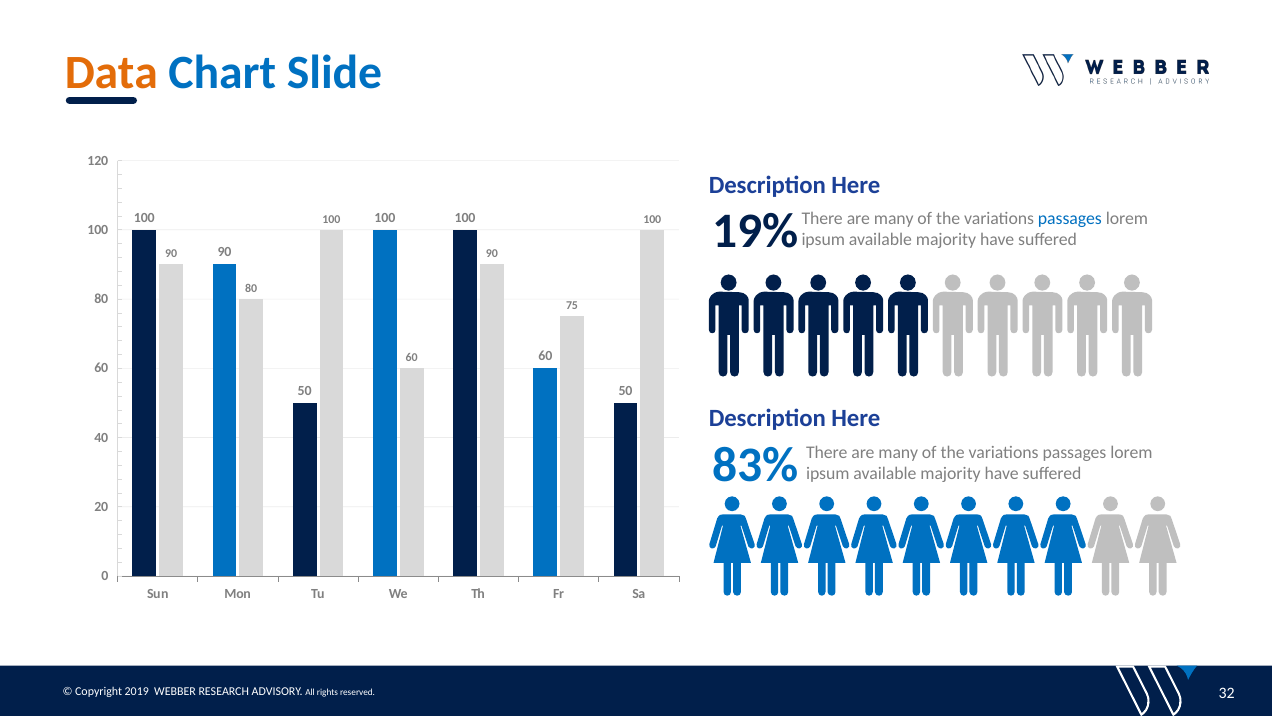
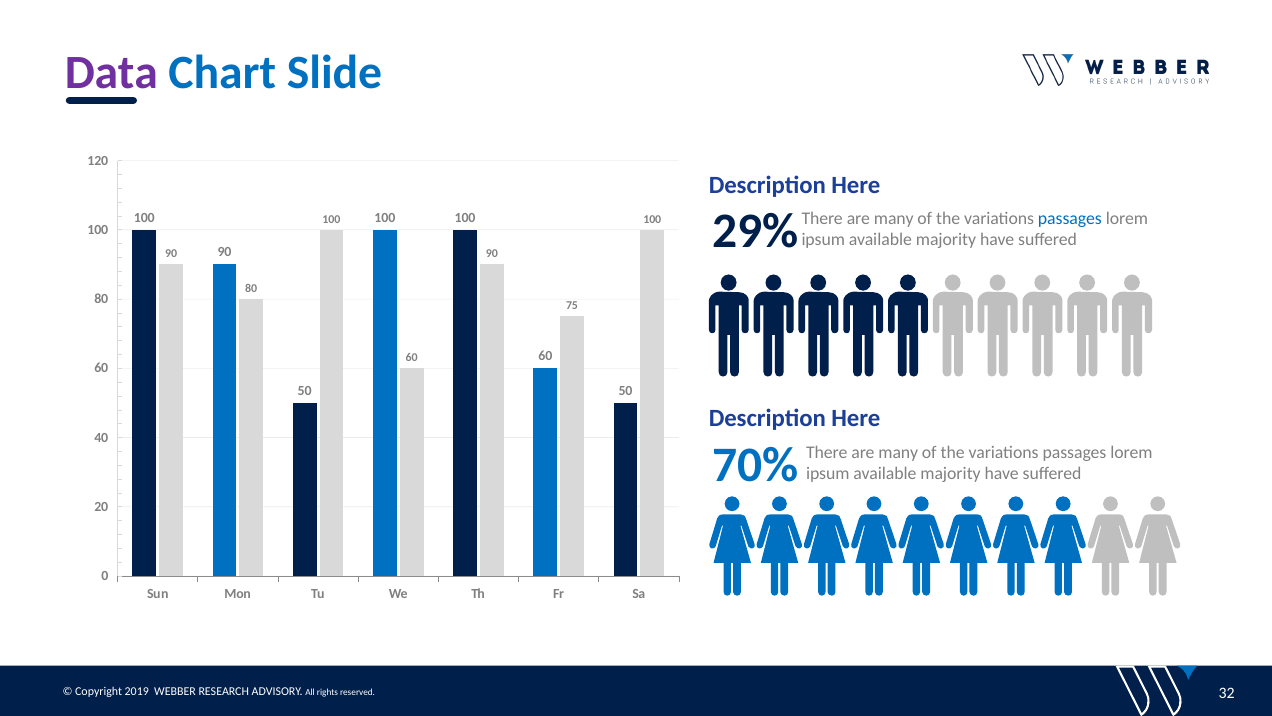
Data colour: orange -> purple
19%: 19% -> 29%
83%: 83% -> 70%
